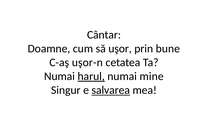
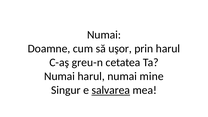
Cântar at (104, 35): Cântar -> Numai
prin bune: bune -> harul
uşor-n: uşor-n -> greu-n
harul at (91, 76) underline: present -> none
